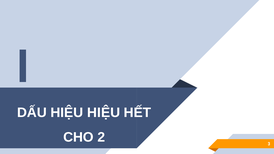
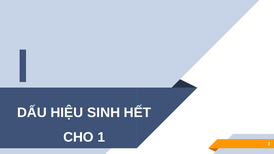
HIỆU HIỆU: HIỆU -> SINH
2: 2 -> 1
